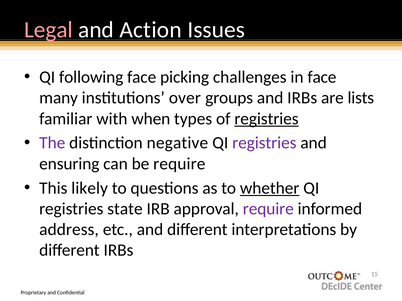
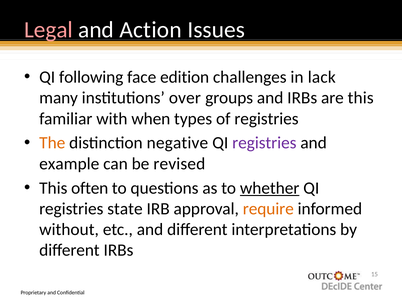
picking: picking -> edition
in face: face -> lack
are lists: lists -> this
registries at (266, 119) underline: present -> none
The colour: purple -> orange
ensuring: ensuring -> example
be require: require -> revised
likely: likely -> often
require at (268, 209) colour: purple -> orange
address: address -> without
